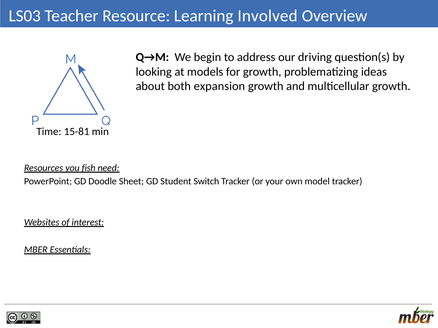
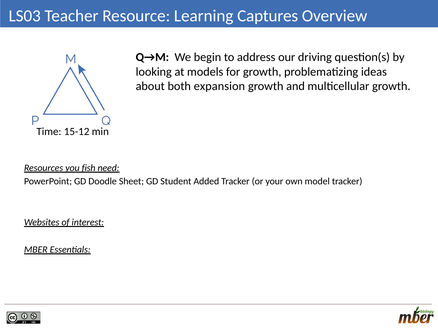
Involved: Involved -> Captures
15-81: 15-81 -> 15-12
Switch: Switch -> Added
